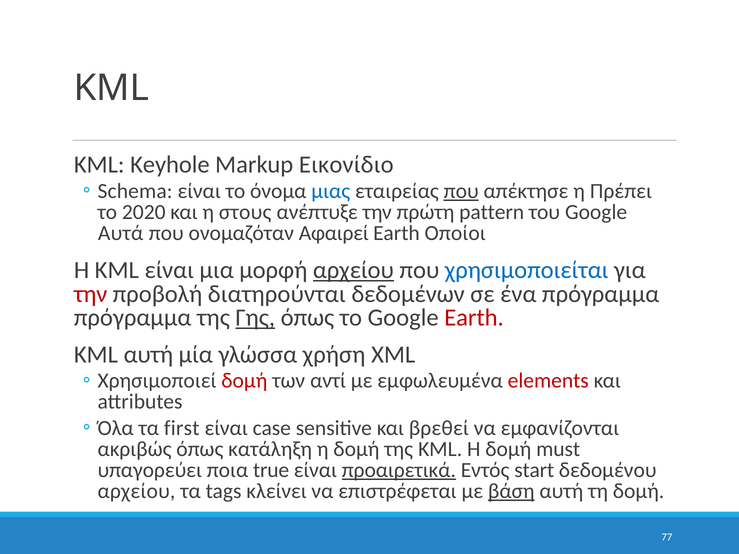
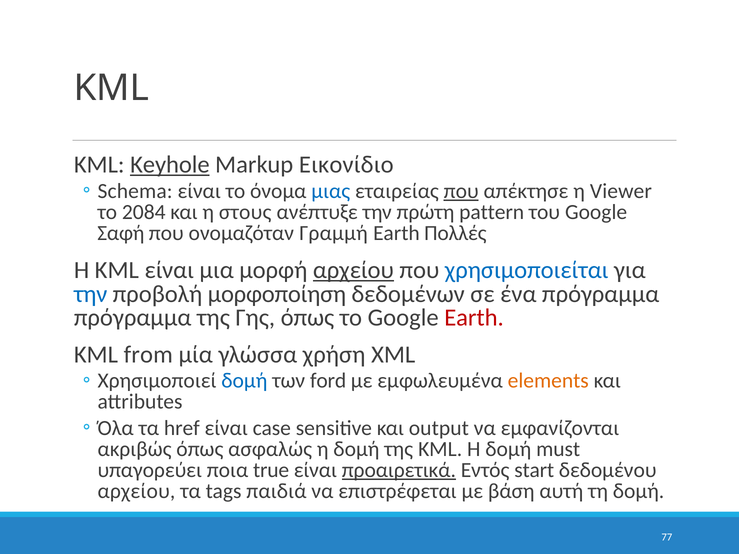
Keyhole underline: none -> present
Πρέπει: Πρέπει -> Viewer
2020: 2020 -> 2084
Αυτά: Αυτά -> Σαφή
Αφαιρεί: Αφαιρεί -> Γραμμή
Οποίοι: Οποίοι -> Πολλές
την at (91, 294) colour: red -> blue
διατηρούνται: διατηρούνται -> μορφοποίηση
Γης underline: present -> none
KML αυτή: αυτή -> from
δομή at (244, 381) colour: red -> blue
αντί: αντί -> ford
elements colour: red -> orange
first: first -> href
βρεθεί: βρεθεί -> output
κατάληξη: κατάληξη -> ασφαλώς
κλείνει: κλείνει -> παιδιά
βάση underline: present -> none
